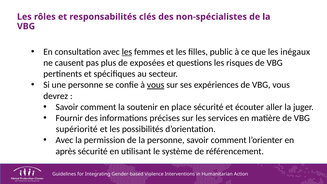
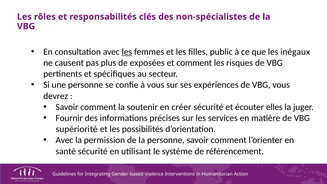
et questions: questions -> comment
vous at (156, 85) underline: present -> none
place: place -> créer
aller: aller -> elles
après: après -> santé
